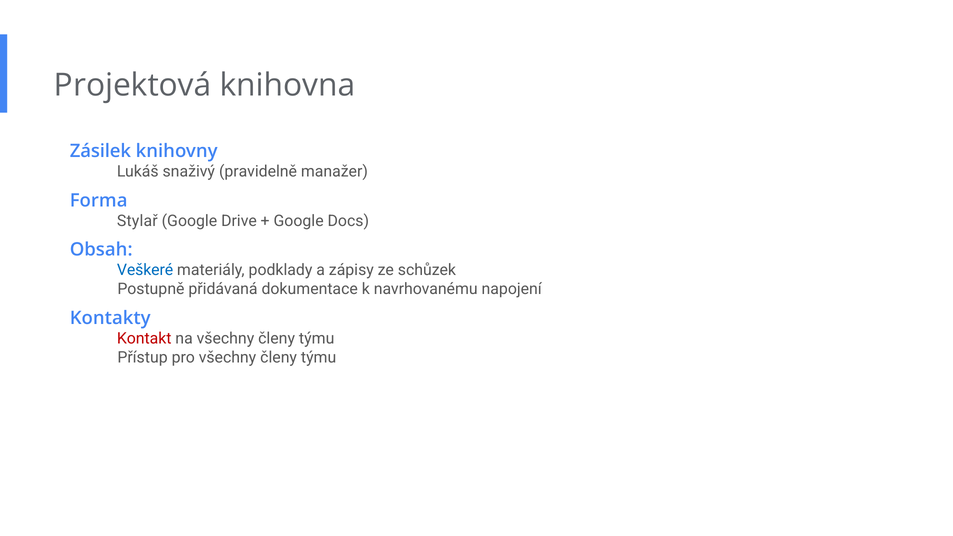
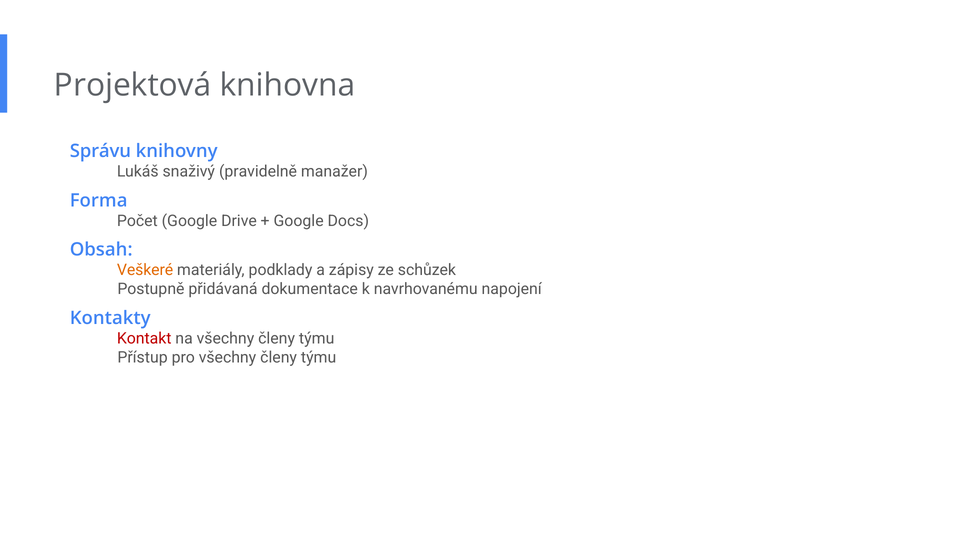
Zásilek: Zásilek -> Správu
Stylař: Stylař -> Počet
Veškeré colour: blue -> orange
